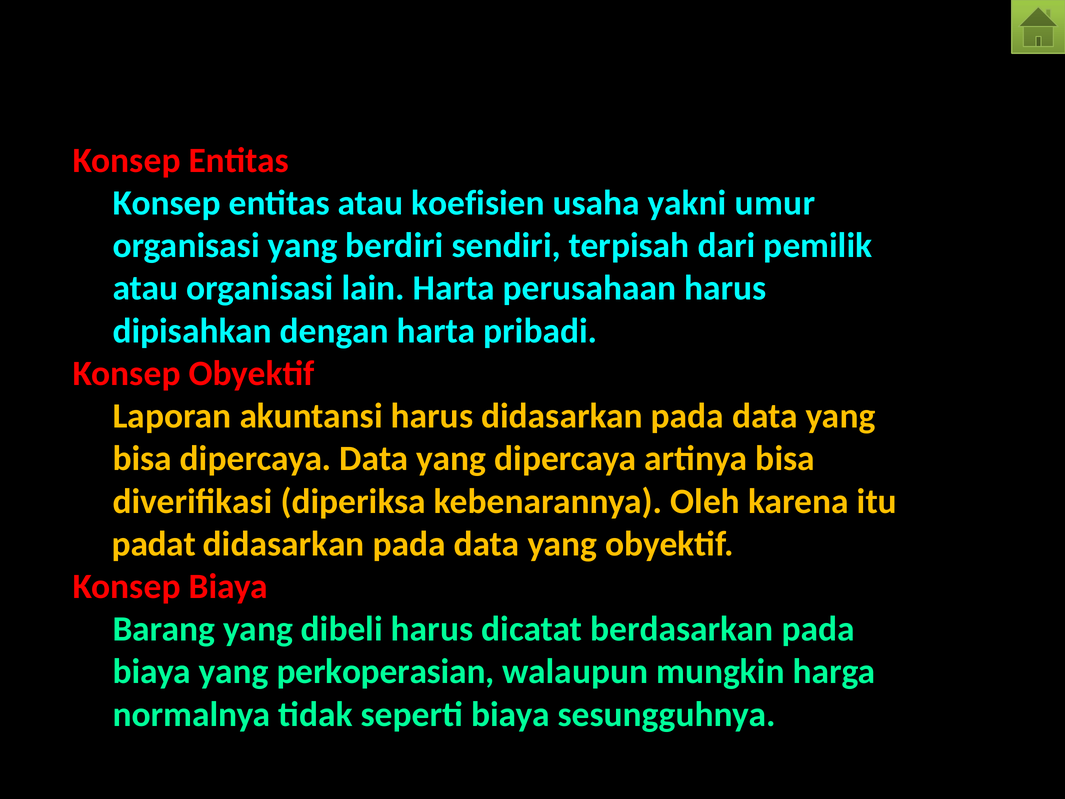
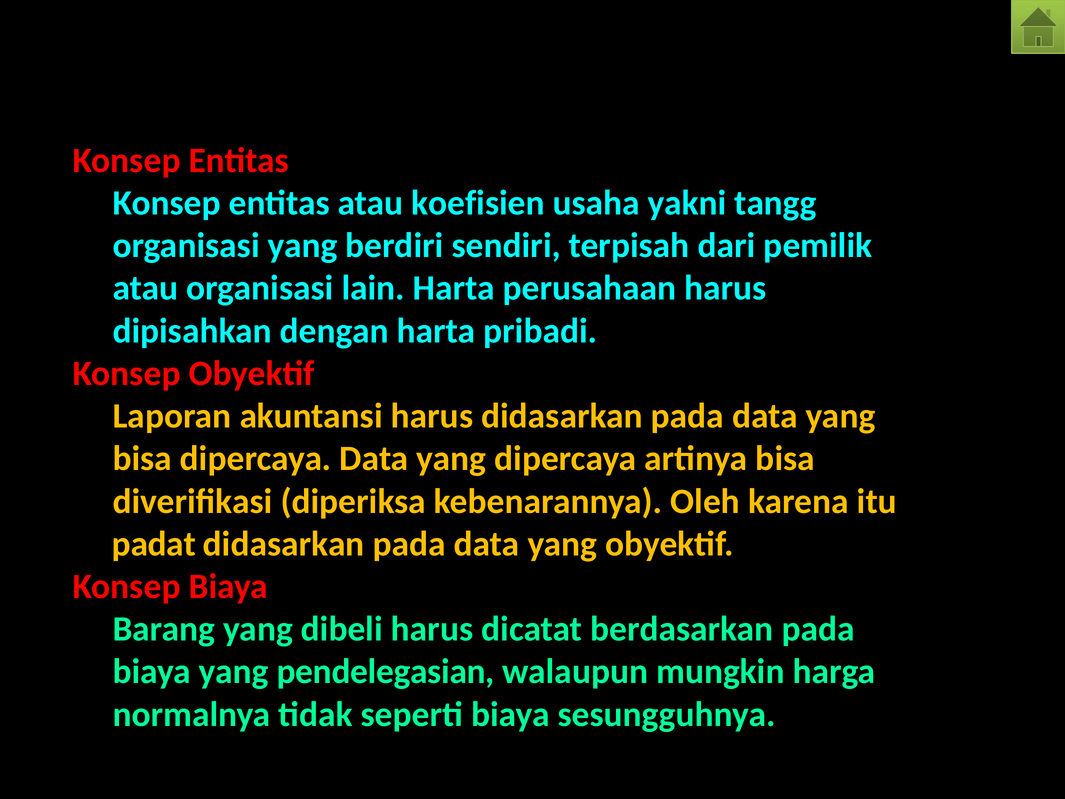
umur: umur -> tangg
perkoperasian: perkoperasian -> pendelegasian
